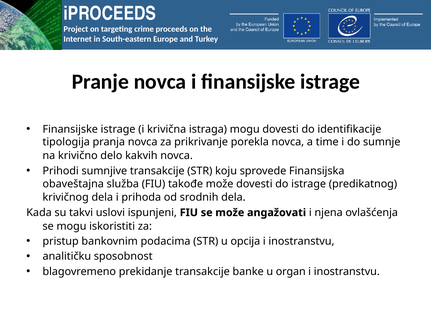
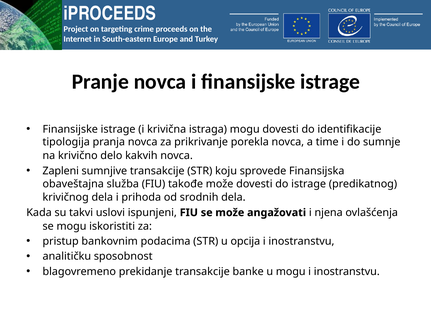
Prihodi: Prihodi -> Zapleni
u organ: organ -> mogu
